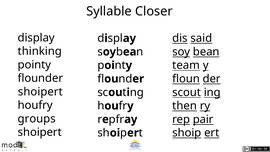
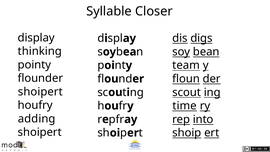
said: said -> digs
then: then -> time
groups: groups -> adding
pair: pair -> into
